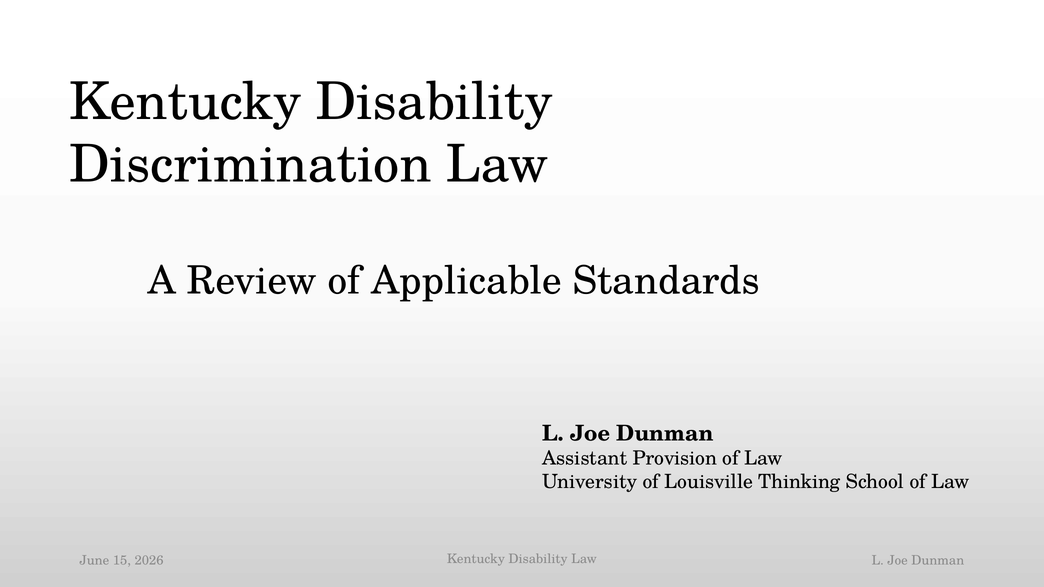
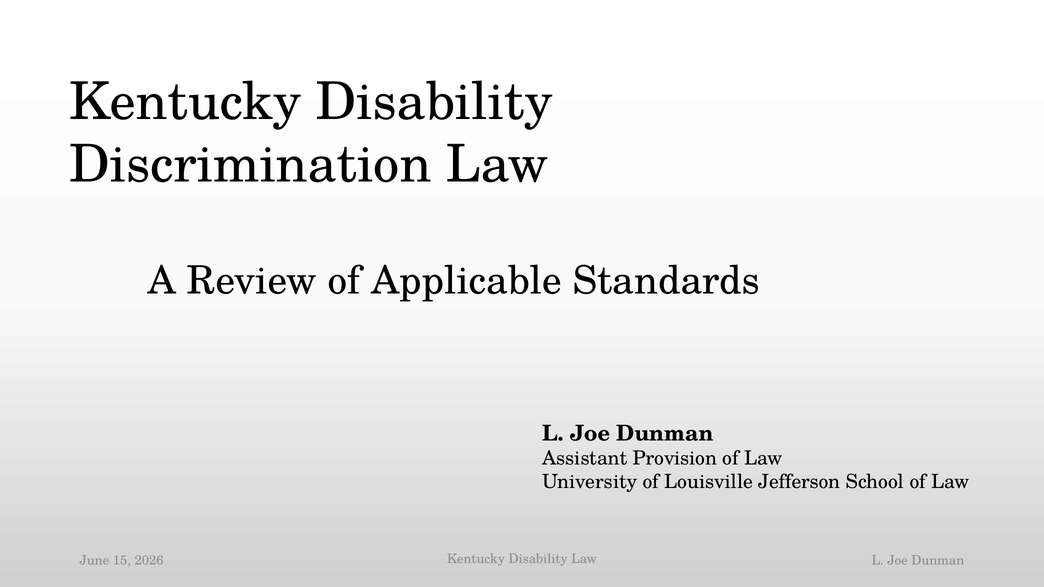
Thinking: Thinking -> Jefferson
